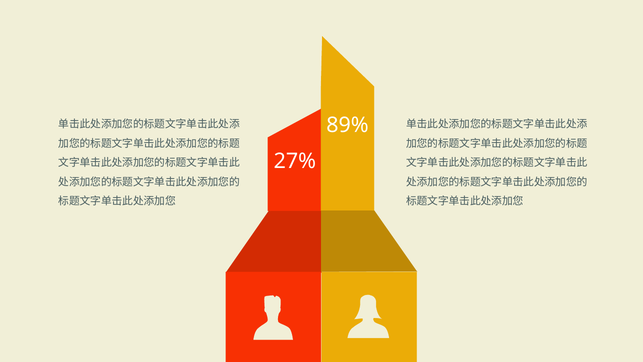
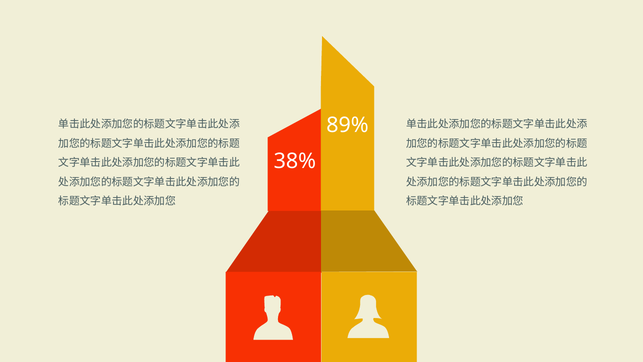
27%: 27% -> 38%
